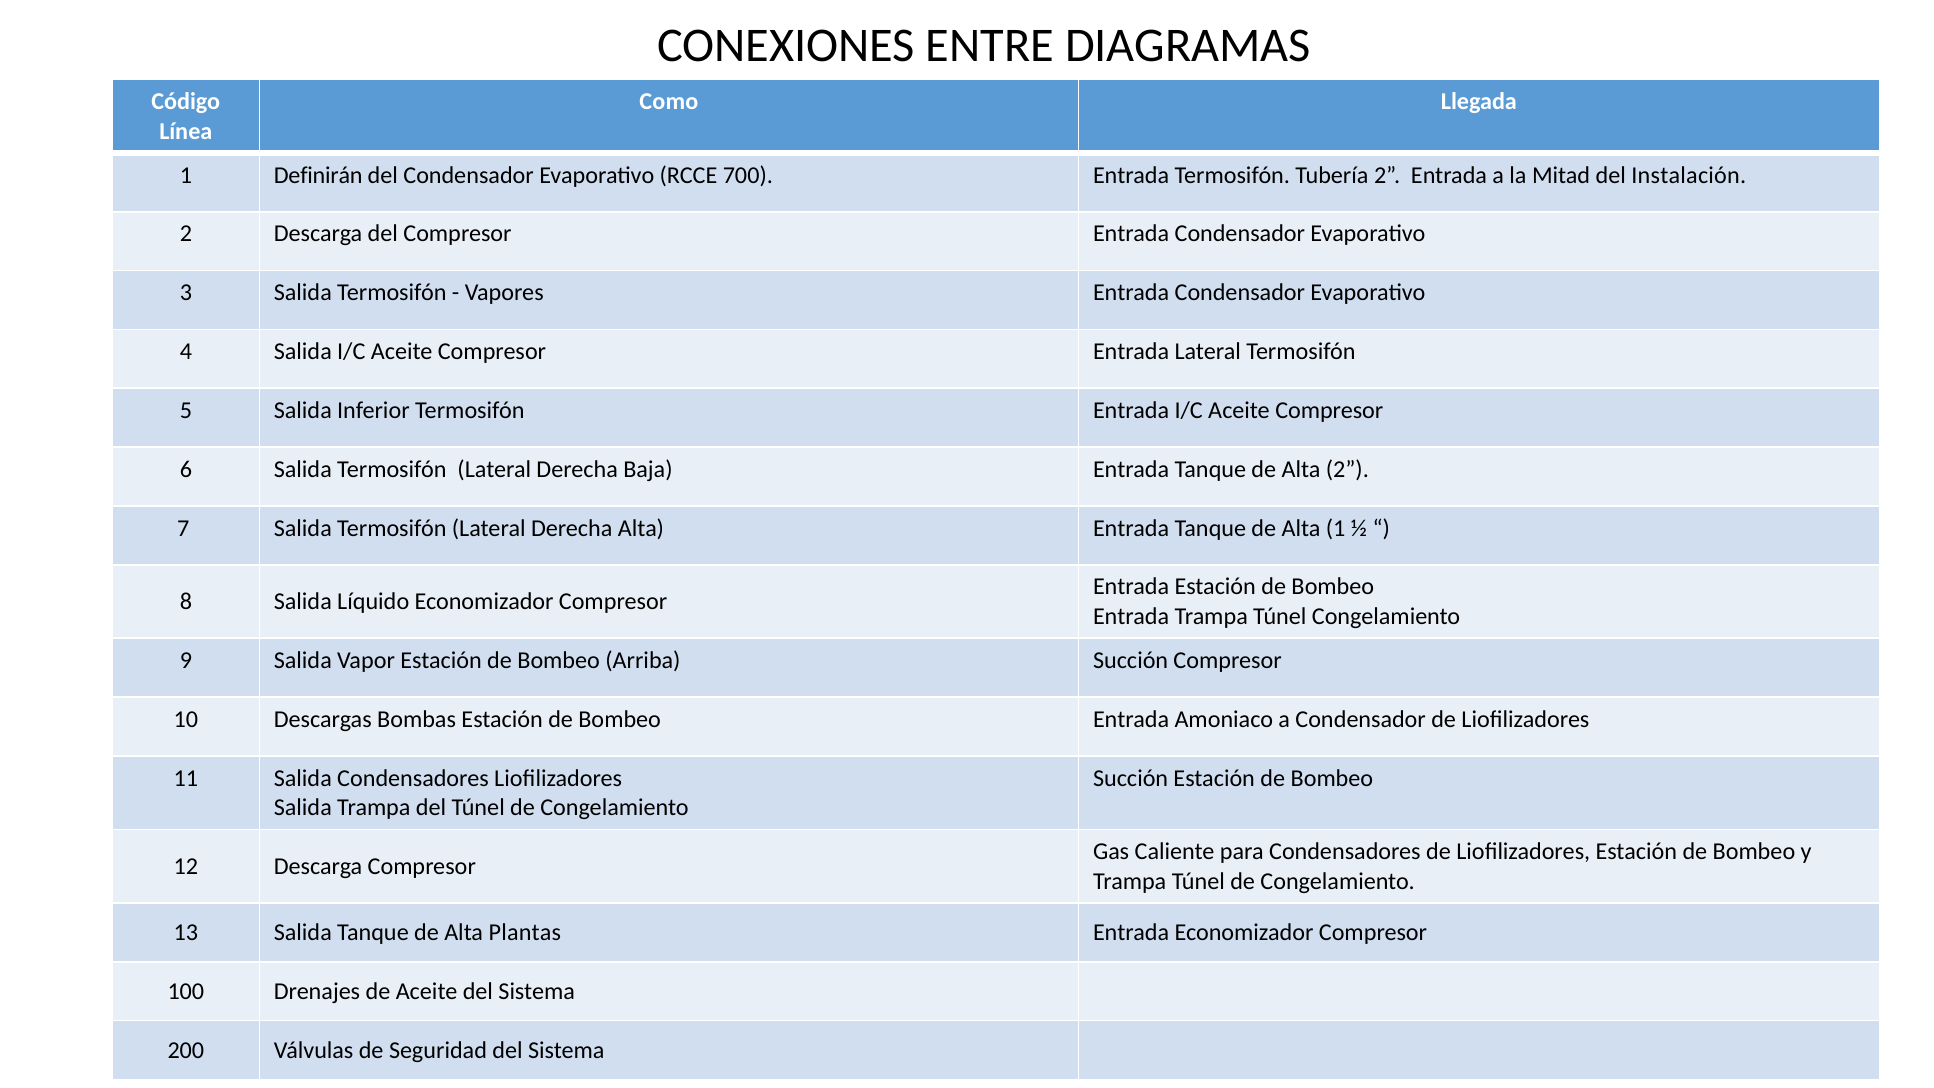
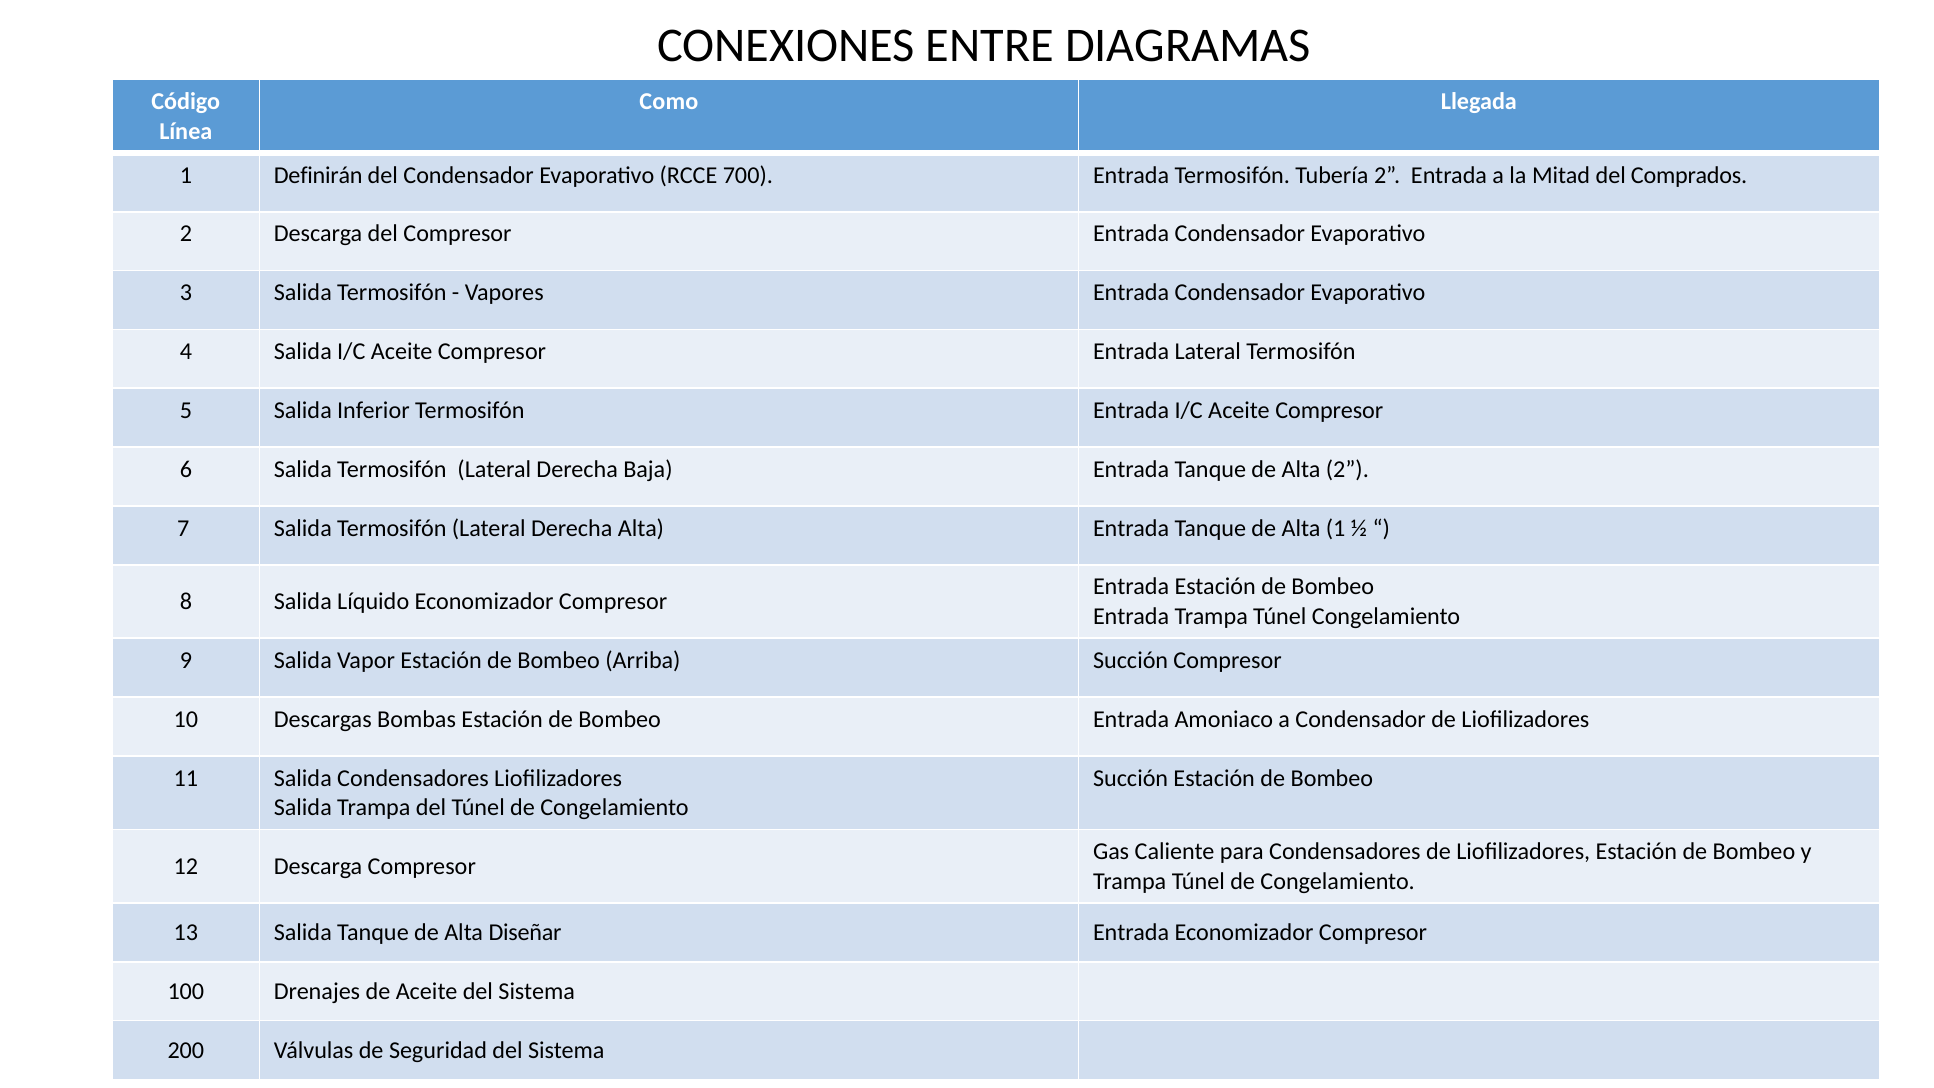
Instalación: Instalación -> Comprados
Plantas: Plantas -> Diseñar
